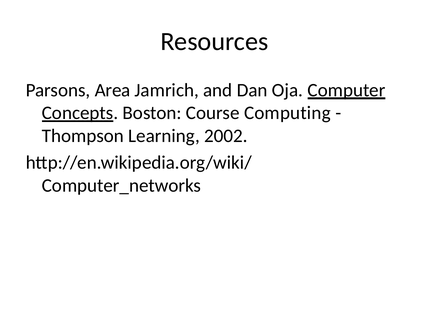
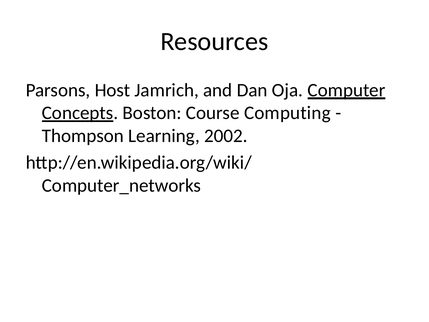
Area: Area -> Host
